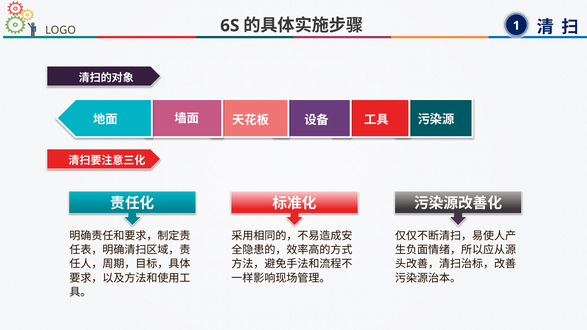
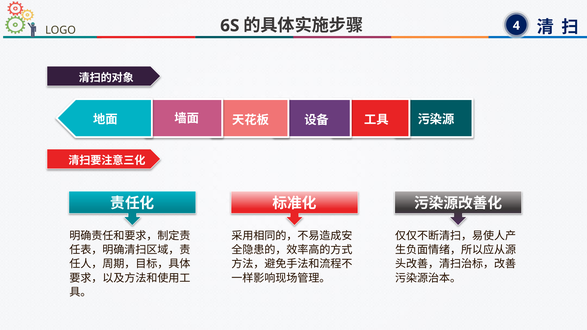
1: 1 -> 4
